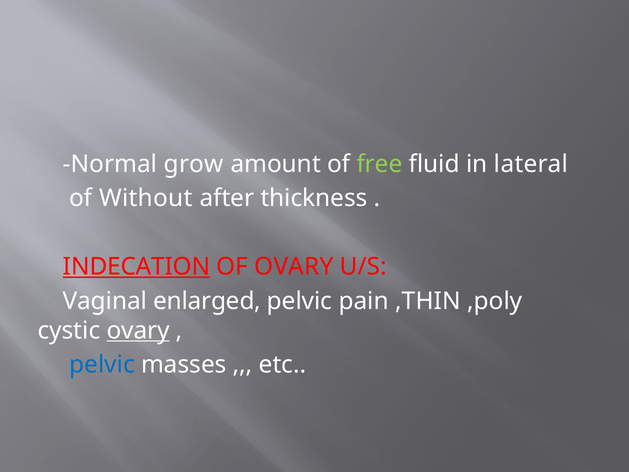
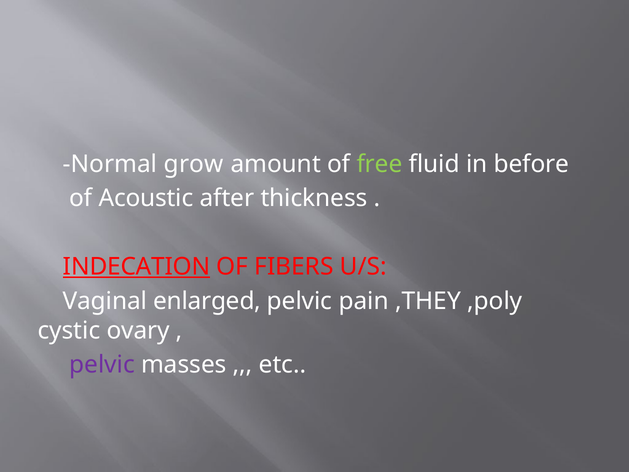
lateral: lateral -> before
Without: Without -> Acoustic
OF OVARY: OVARY -> FIBERS
,THIN: ,THIN -> ,THEY
ovary at (138, 330) underline: present -> none
pelvic at (102, 365) colour: blue -> purple
